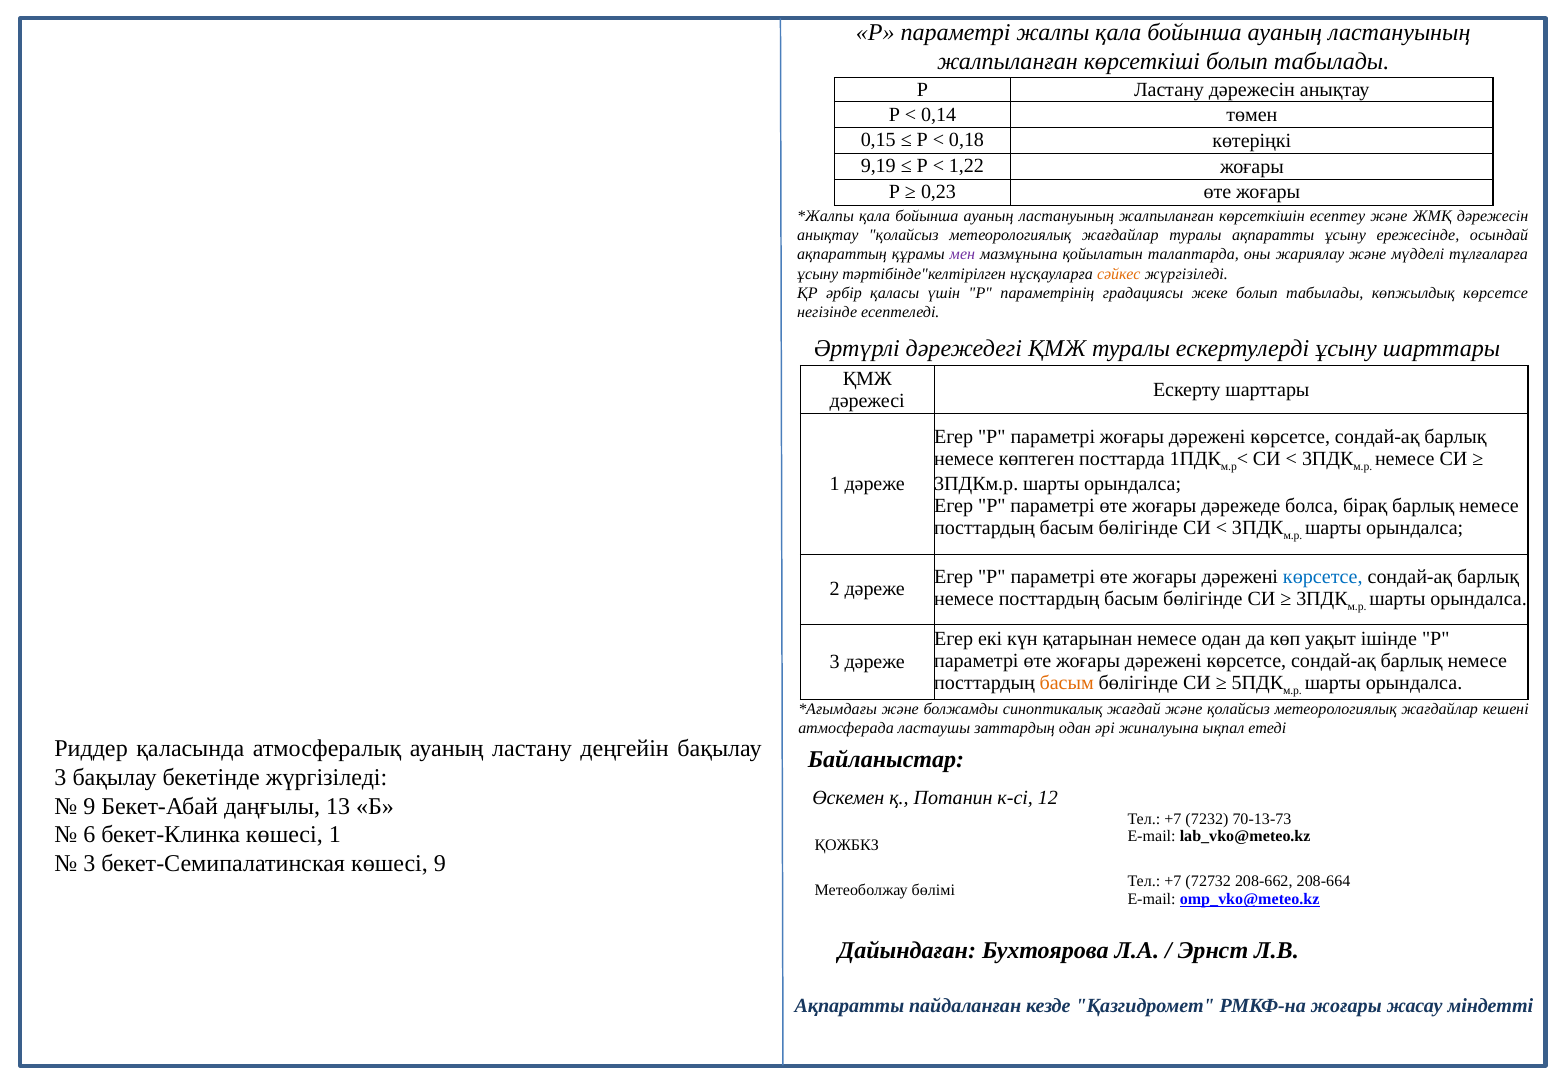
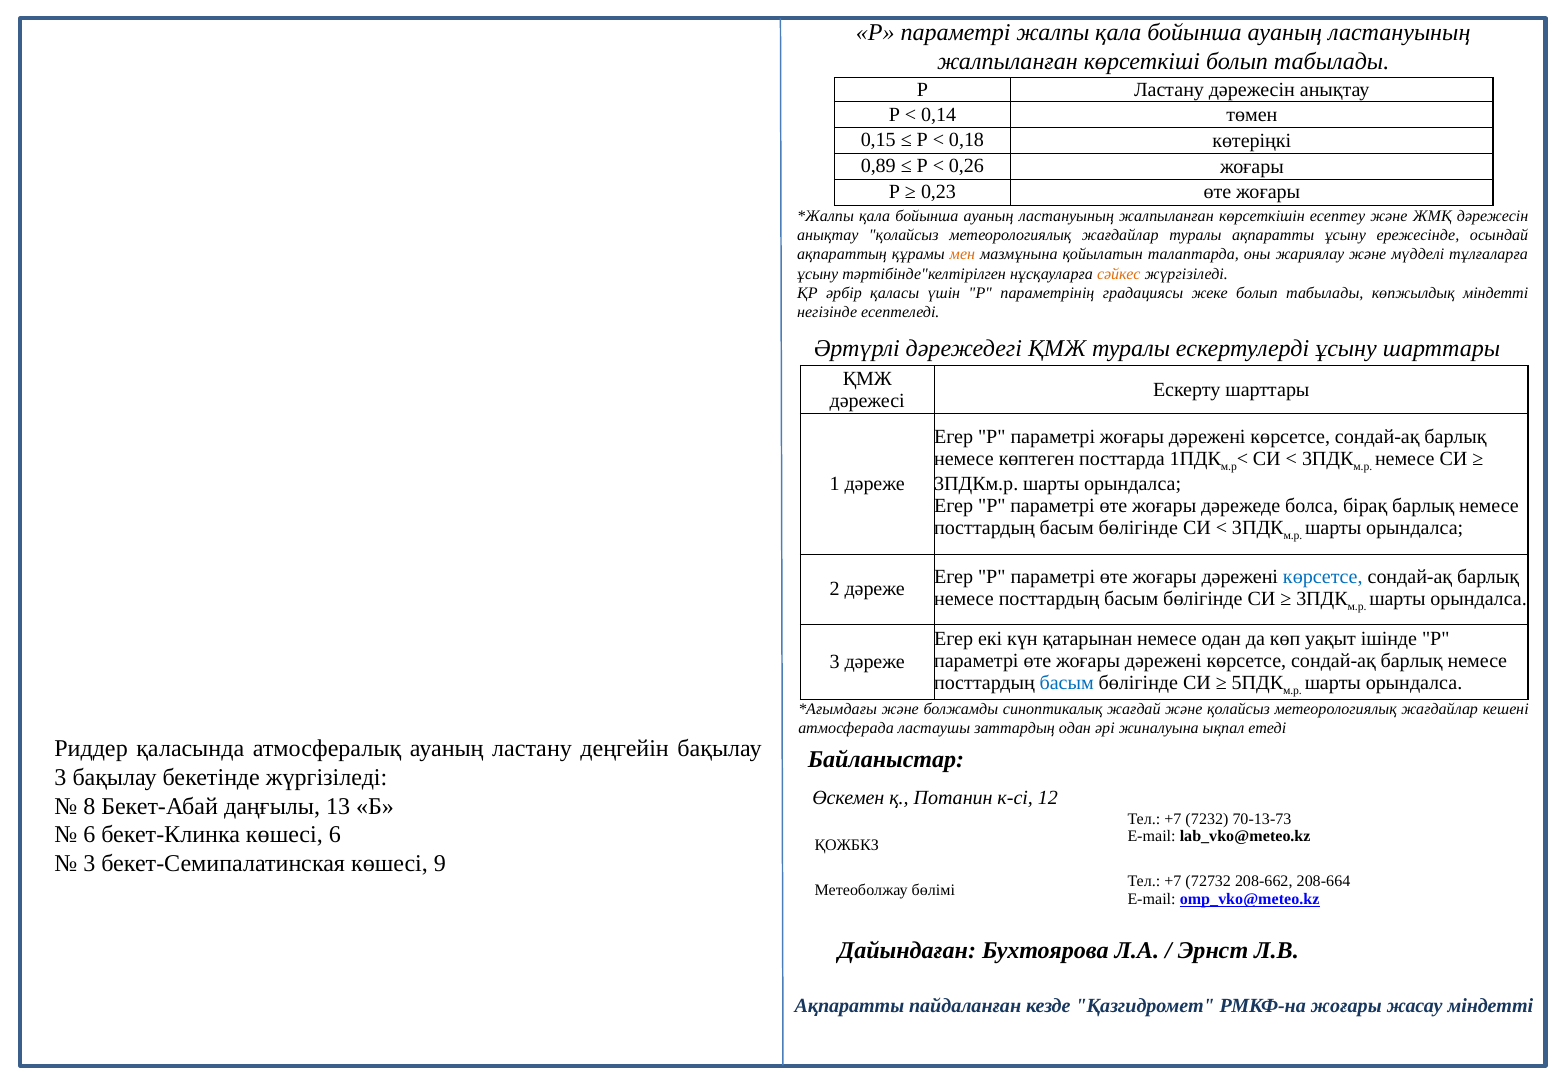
9,19: 9,19 -> 0,89
1,22: 1,22 -> 0,26
мен colour: purple -> orange
көпжылдық көрсетсе: көрсетсе -> міндетті
басым at (1067, 683) colour: orange -> blue
9 at (89, 806): 9 -> 8
көшесі 1: 1 -> 6
